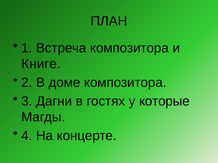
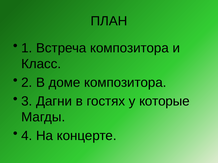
Книге: Книге -> Класс
